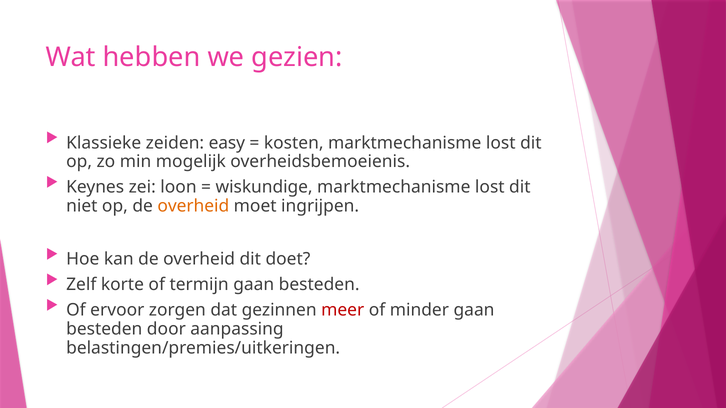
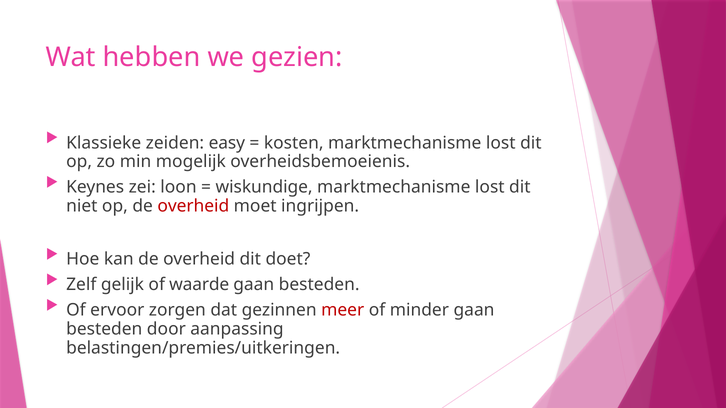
overheid at (193, 206) colour: orange -> red
korte: korte -> gelijk
termijn: termijn -> waarde
